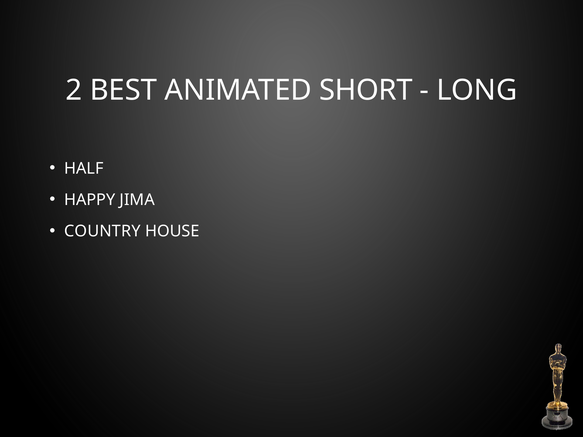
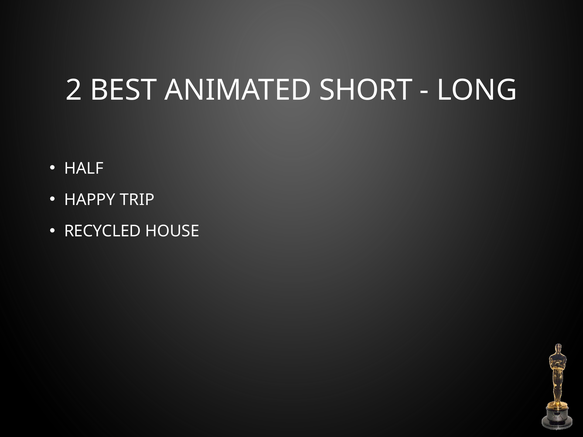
JIMA: JIMA -> TRIP
COUNTRY: COUNTRY -> RECYCLED
